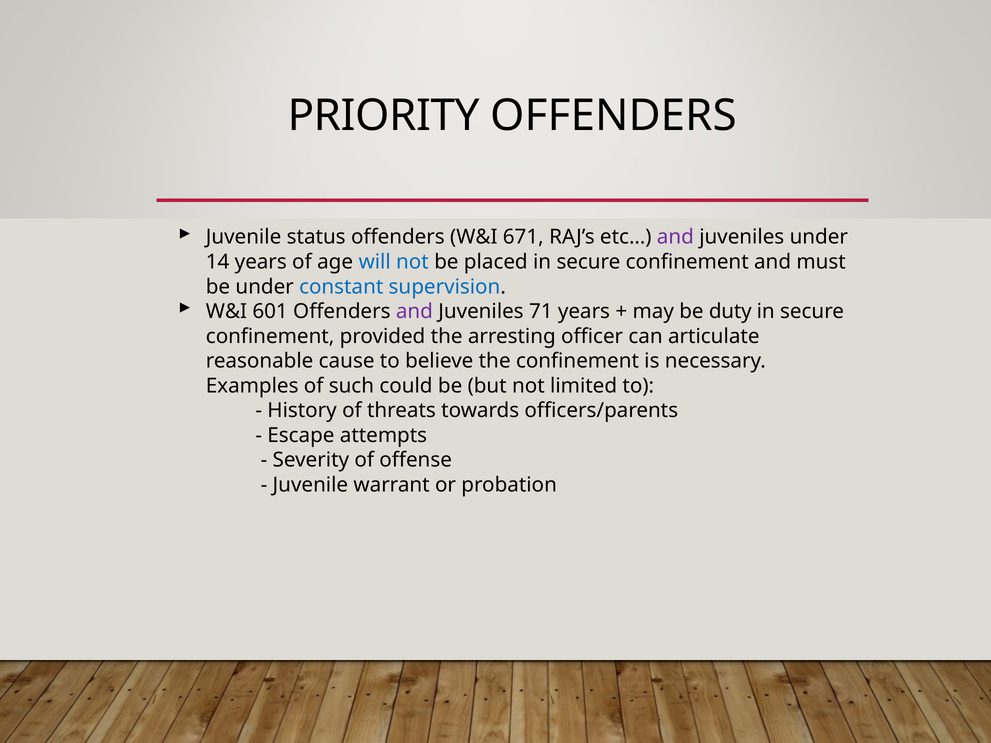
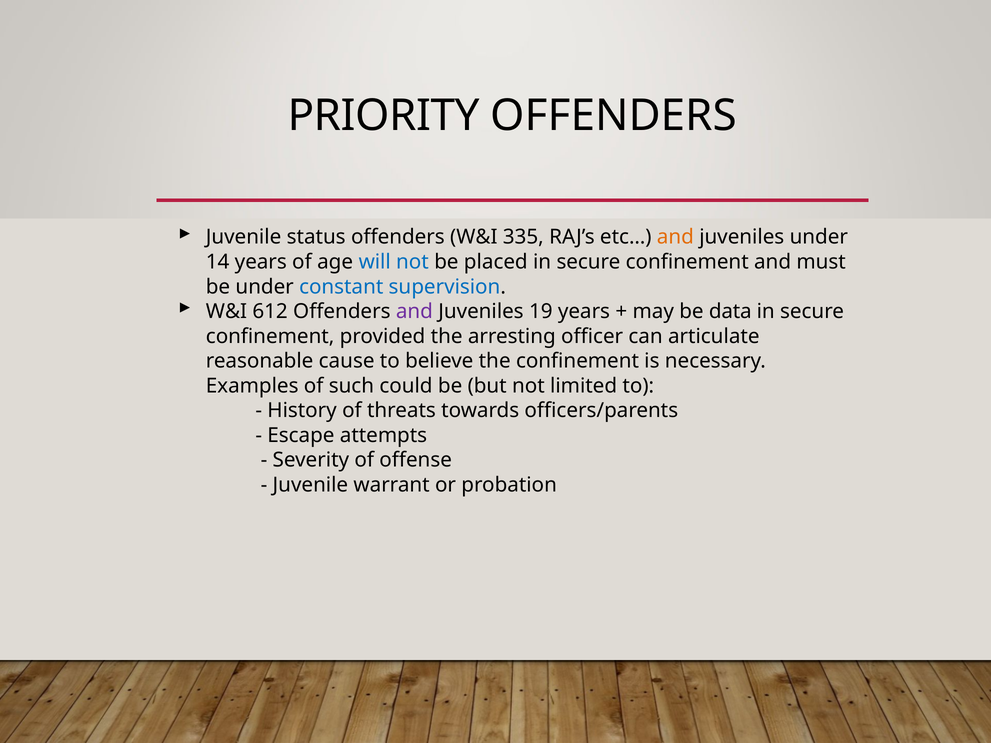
671: 671 -> 335
and at (675, 237) colour: purple -> orange
601: 601 -> 612
71: 71 -> 19
duty: duty -> data
